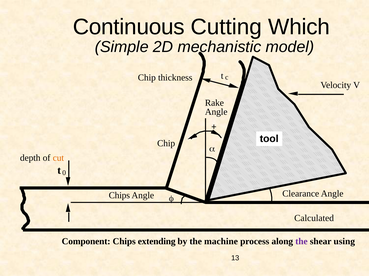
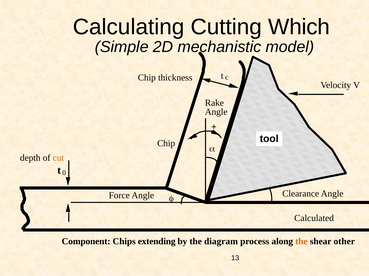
Continuous: Continuous -> Calculating
Chips at (119, 196): Chips -> Force
machine: machine -> diagram
the at (301, 242) colour: purple -> orange
using: using -> other
